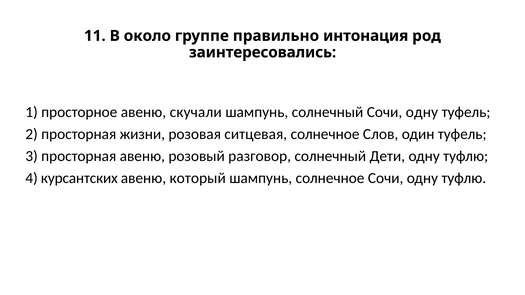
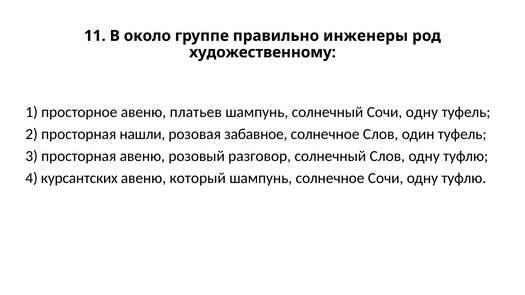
интонация: интонация -> инженеры
заинтересовались: заинтересовались -> художественному
скучали: скучали -> платьев
жизни: жизни -> нашли
ситцевая: ситцевая -> забавное
солнечный Дети: Дети -> Слов
